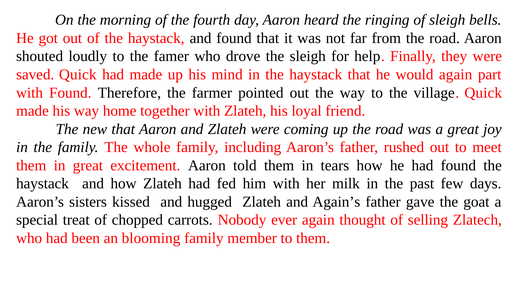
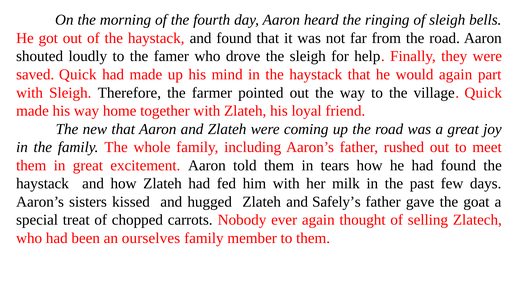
with Found: Found -> Sleigh
Again’s: Again’s -> Safely’s
blooming: blooming -> ourselves
